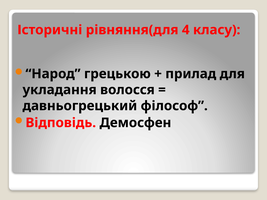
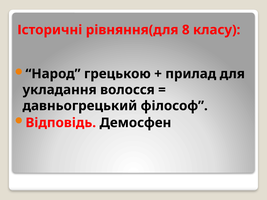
4: 4 -> 8
